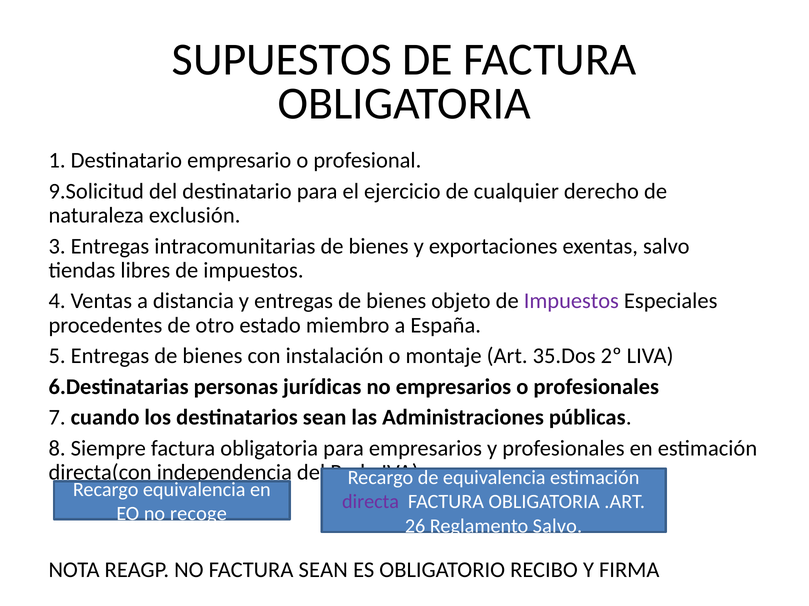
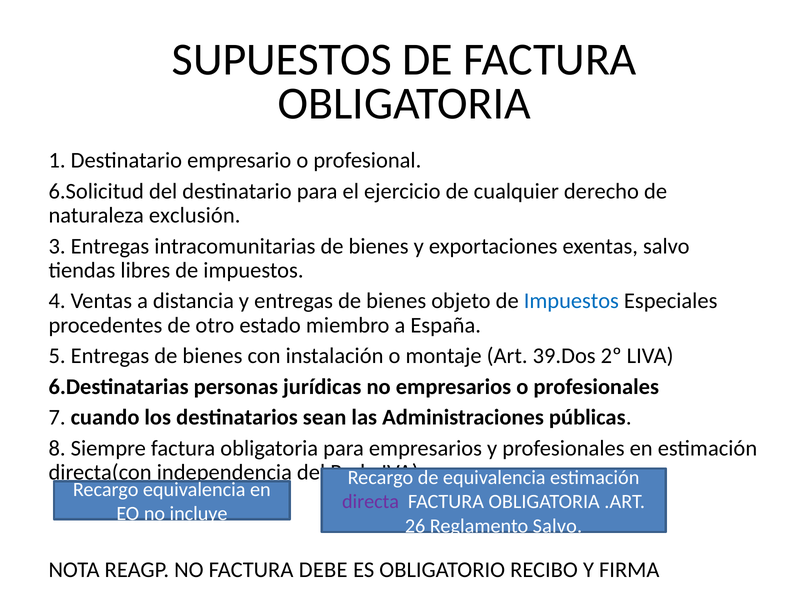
9.Solicitud: 9.Solicitud -> 6.Solicitud
Impuestos at (571, 301) colour: purple -> blue
35.Dos: 35.Dos -> 39.Dos
recoge: recoge -> incluye
FACTURA SEAN: SEAN -> DEBE
